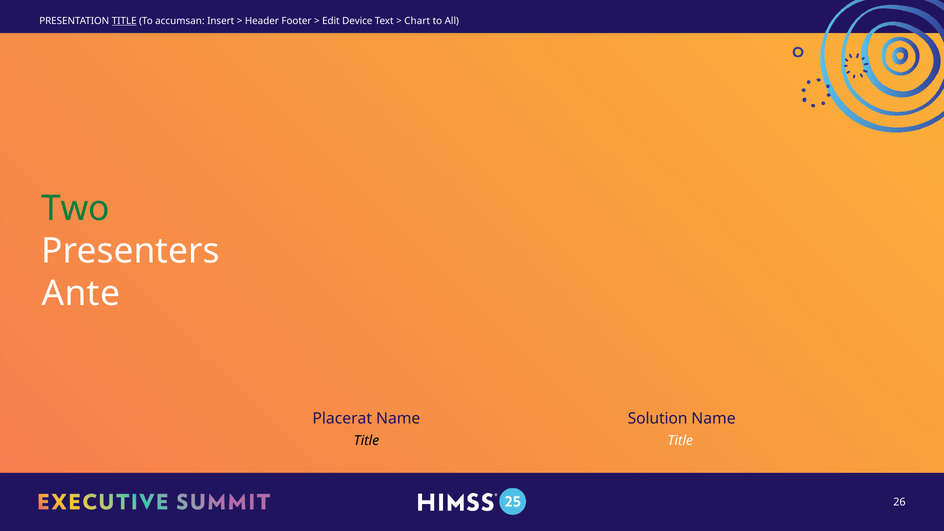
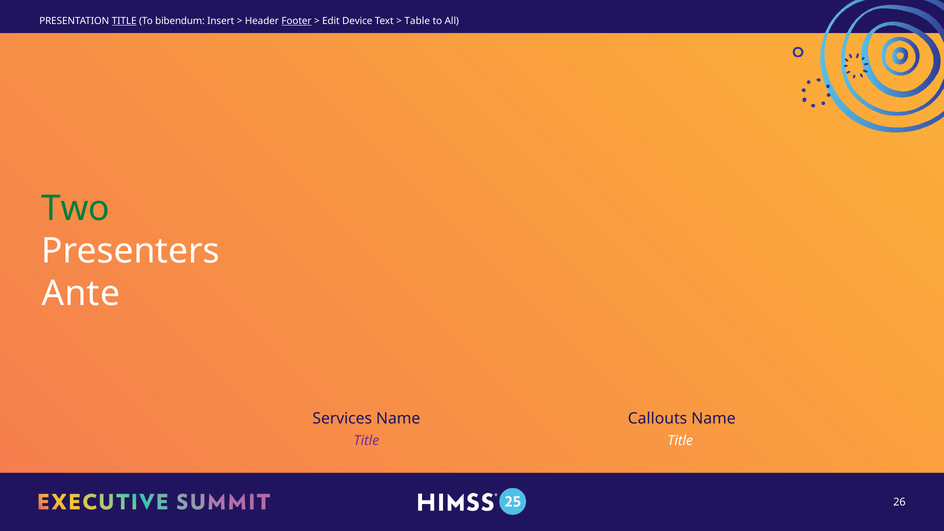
accumsan: accumsan -> bibendum
Footer underline: none -> present
Chart: Chart -> Table
Placerat: Placerat -> Services
Solution: Solution -> Callouts
Title at (366, 441) colour: black -> purple
